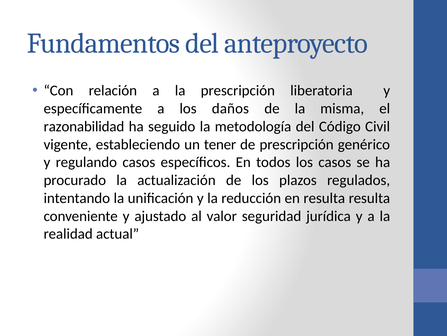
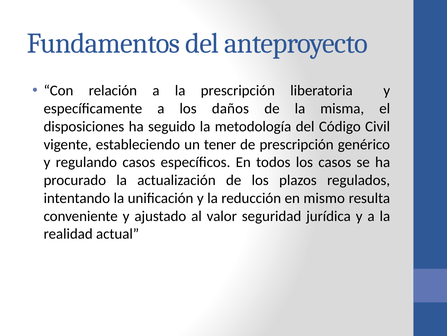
razonabilidad: razonabilidad -> disposiciones
en resulta: resulta -> mismo
